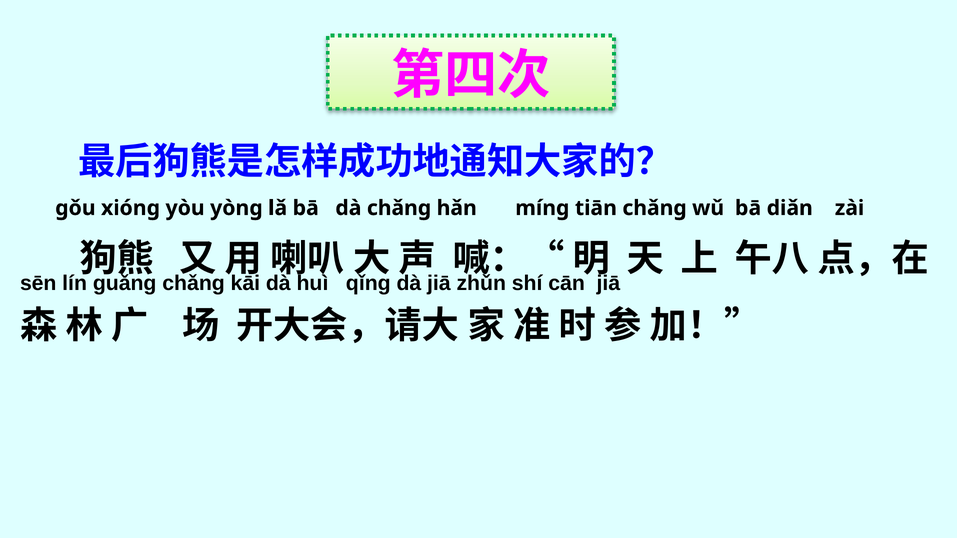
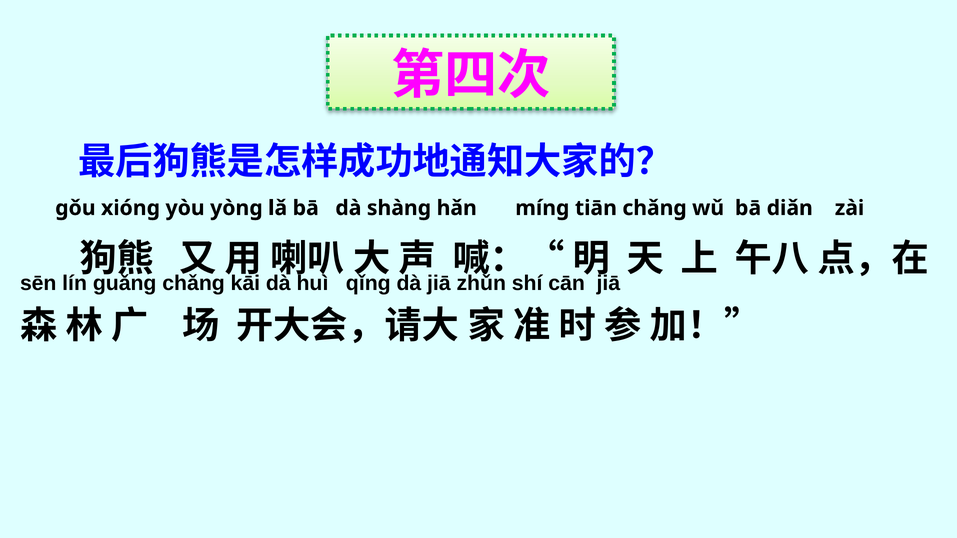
dà chǎnɡ: chǎnɡ -> shànɡ
